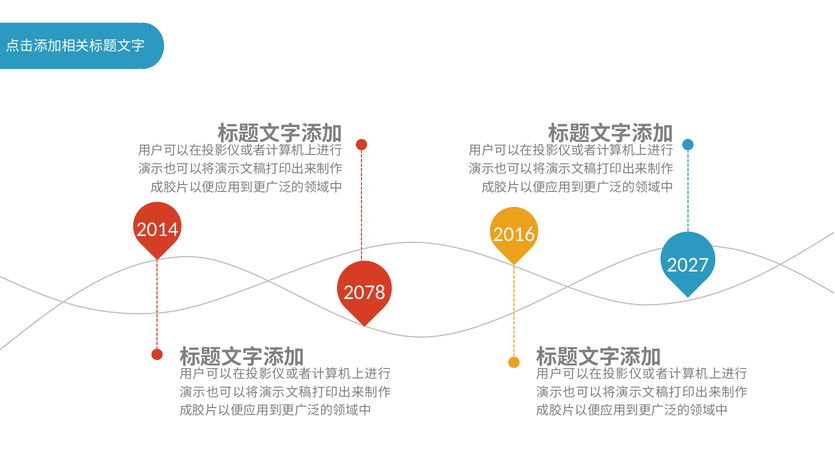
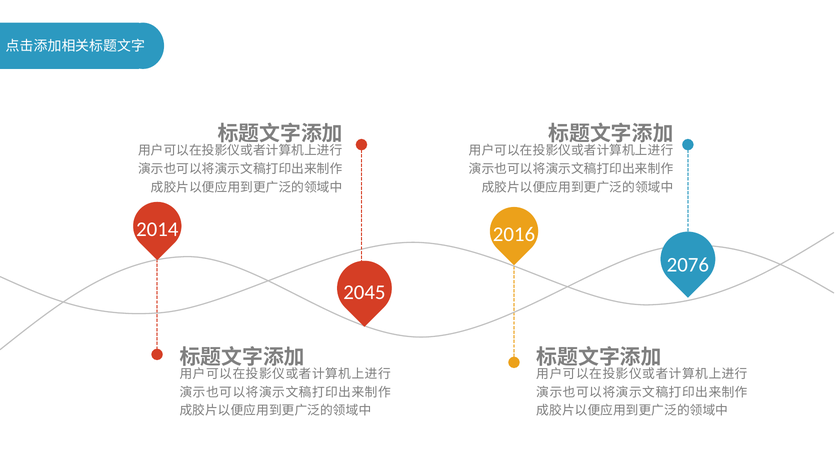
2027: 2027 -> 2076
2078: 2078 -> 2045
